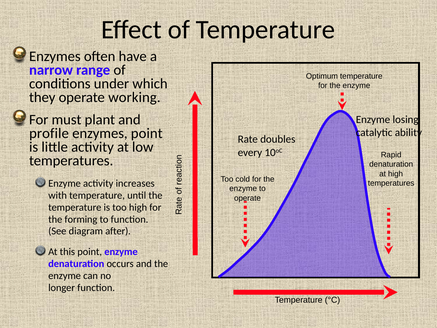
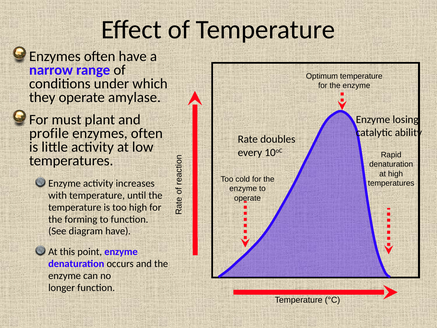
working: working -> amylase
point at (147, 133): point -> often
diagram after: after -> have
